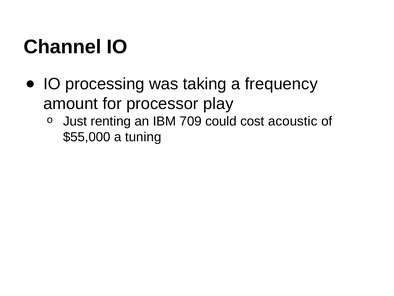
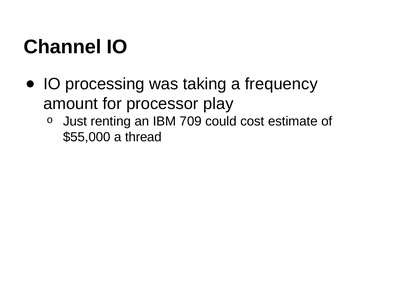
acoustic: acoustic -> estimate
tuning: tuning -> thread
